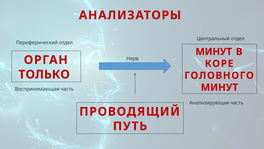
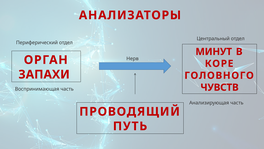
ТОЛЬКО: ТОЛЬКО -> ЗАПАХИ
МИНУТ at (219, 87): МИНУТ -> ЧУВСТВ
